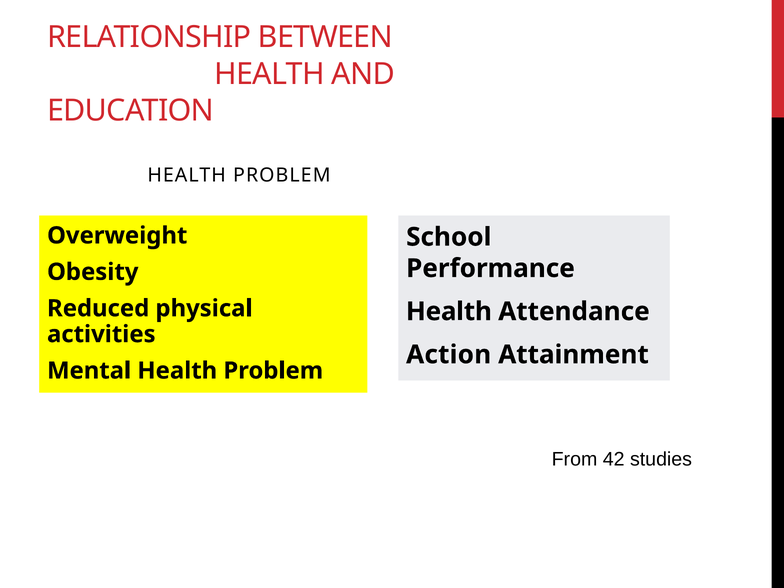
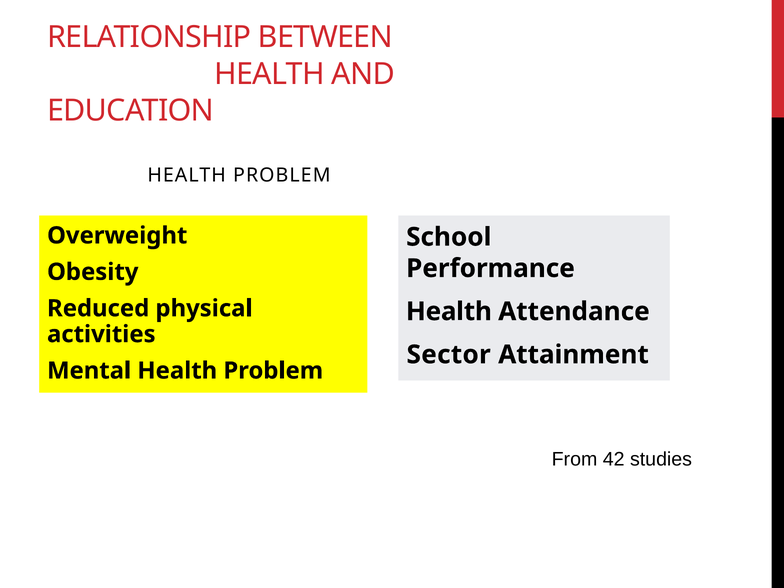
Action: Action -> Sector
